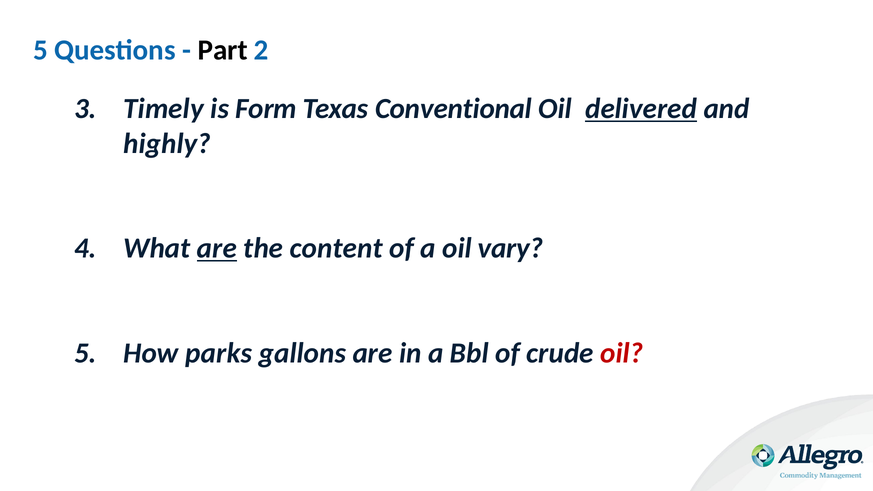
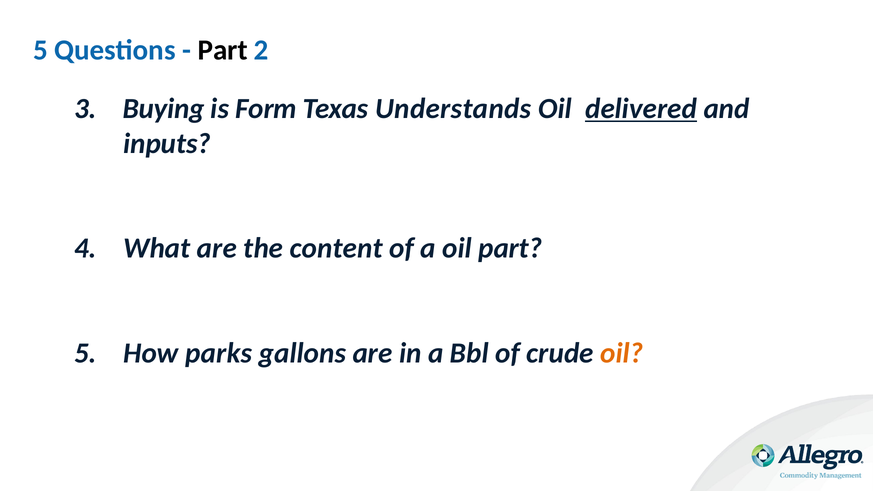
Timely: Timely -> Buying
Conventional: Conventional -> Understands
highly: highly -> inputs
are at (217, 248) underline: present -> none
oil vary: vary -> part
oil at (622, 353) colour: red -> orange
